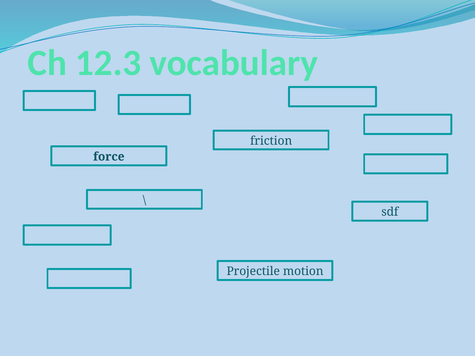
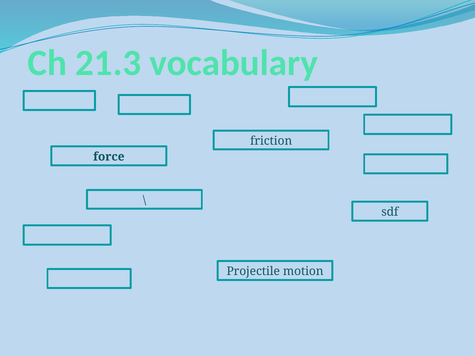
12.3: 12.3 -> 21.3
